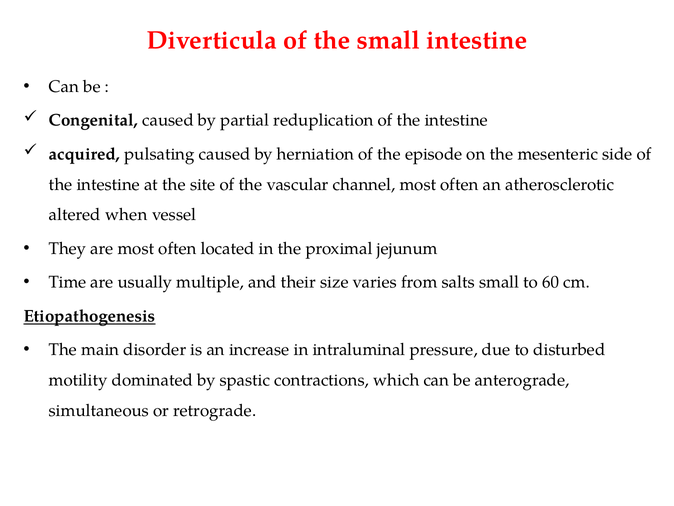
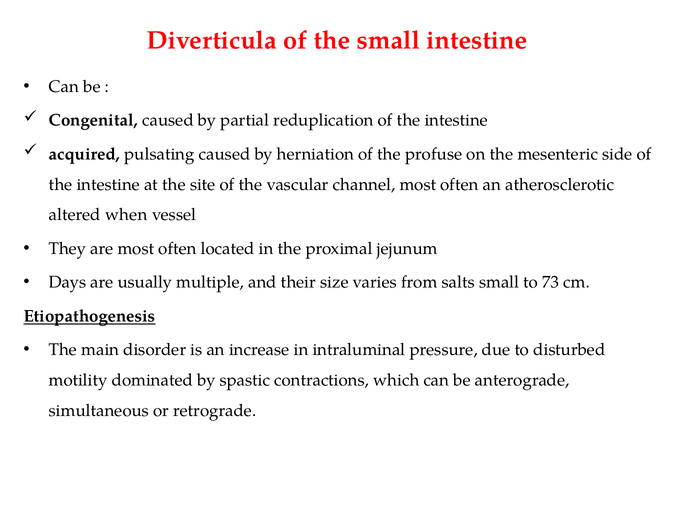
episode: episode -> profuse
Time: Time -> Days
60: 60 -> 73
